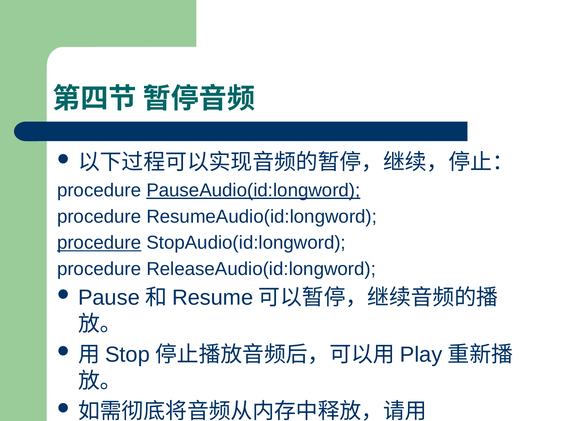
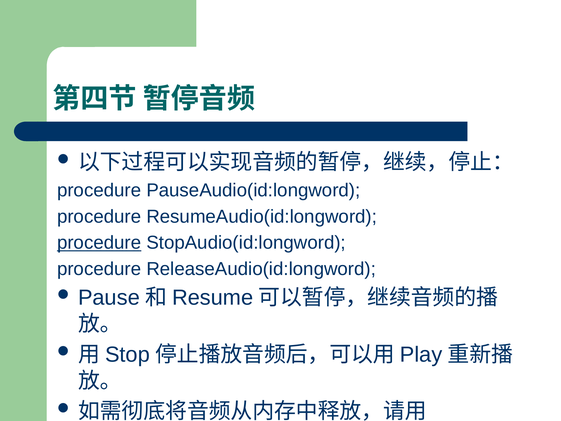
PauseAudio(id:longword underline: present -> none
